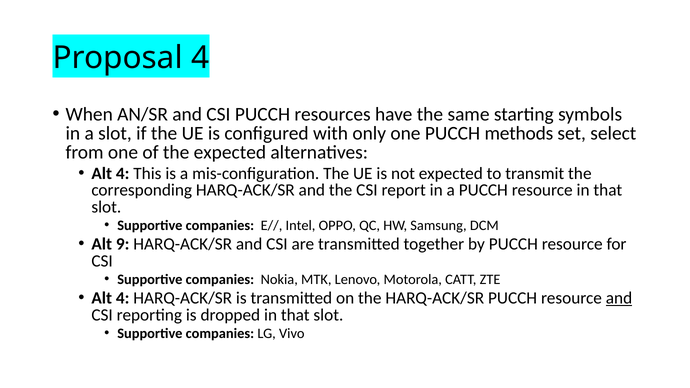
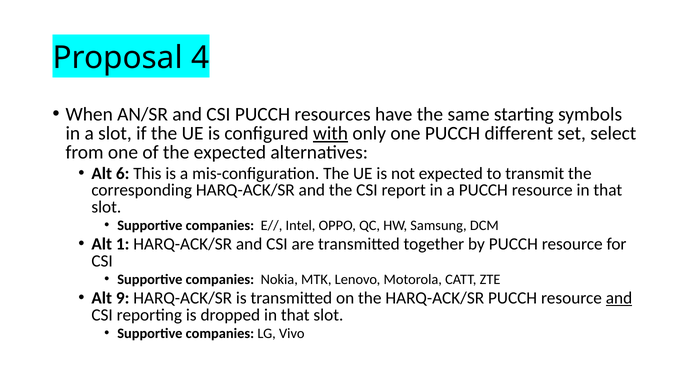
with underline: none -> present
methods: methods -> different
4 at (123, 173): 4 -> 6
9: 9 -> 1
4 at (123, 298): 4 -> 9
